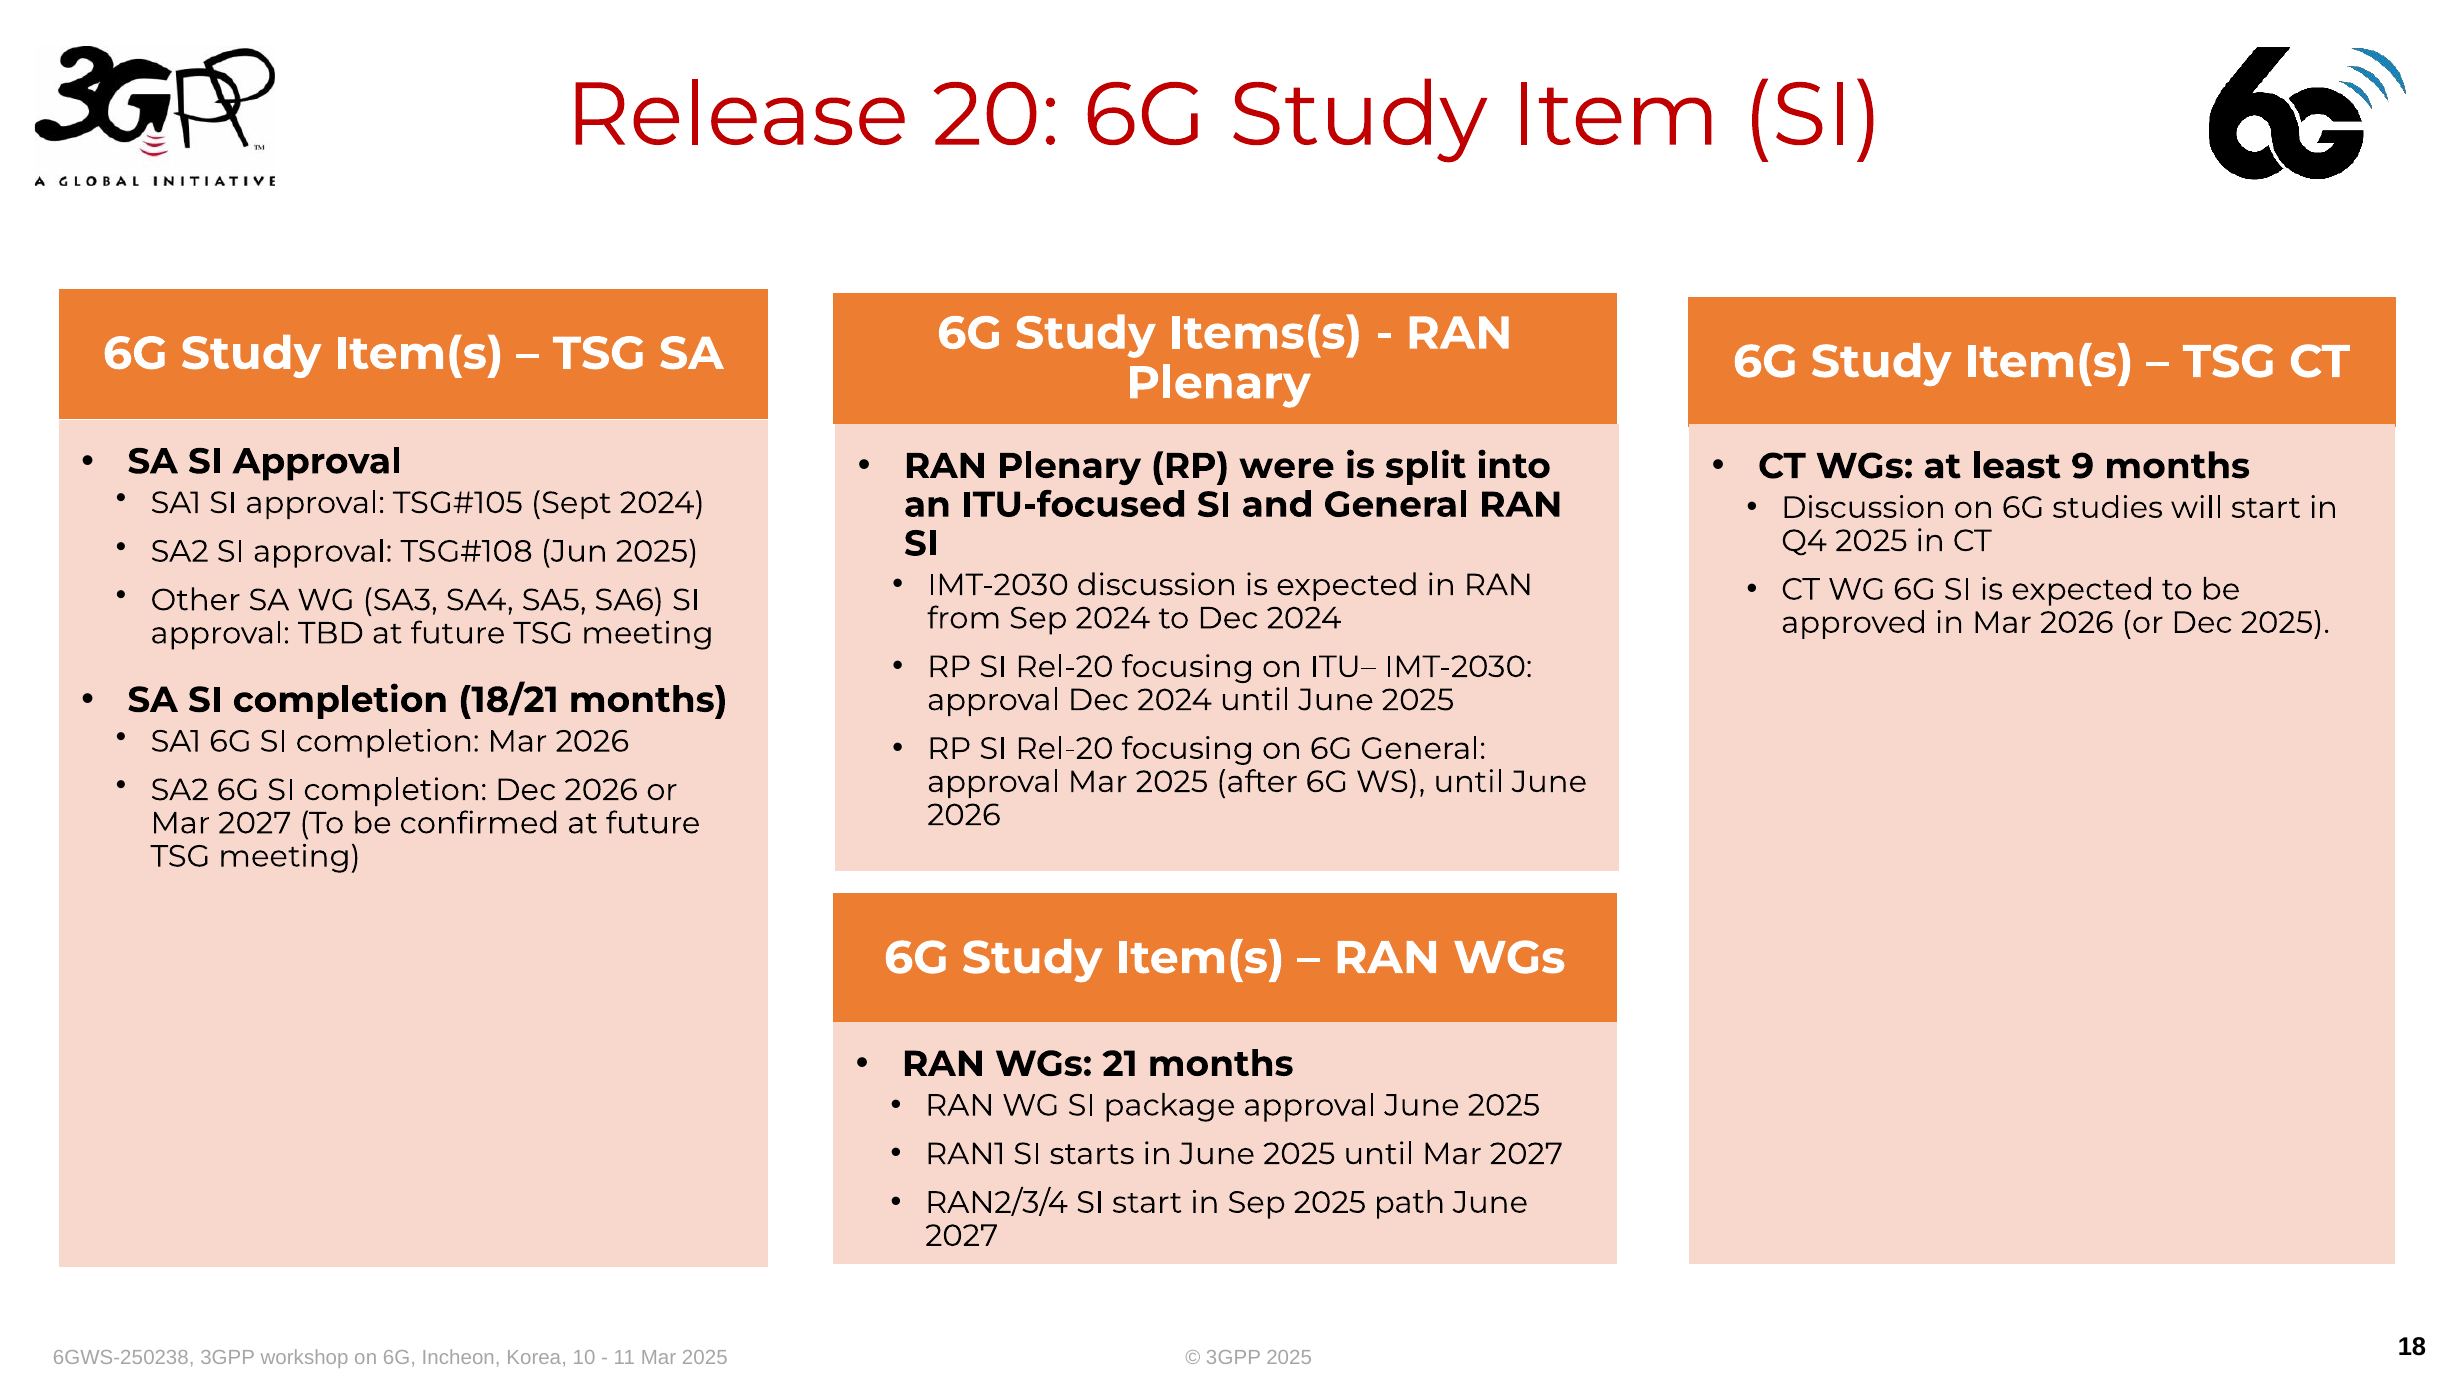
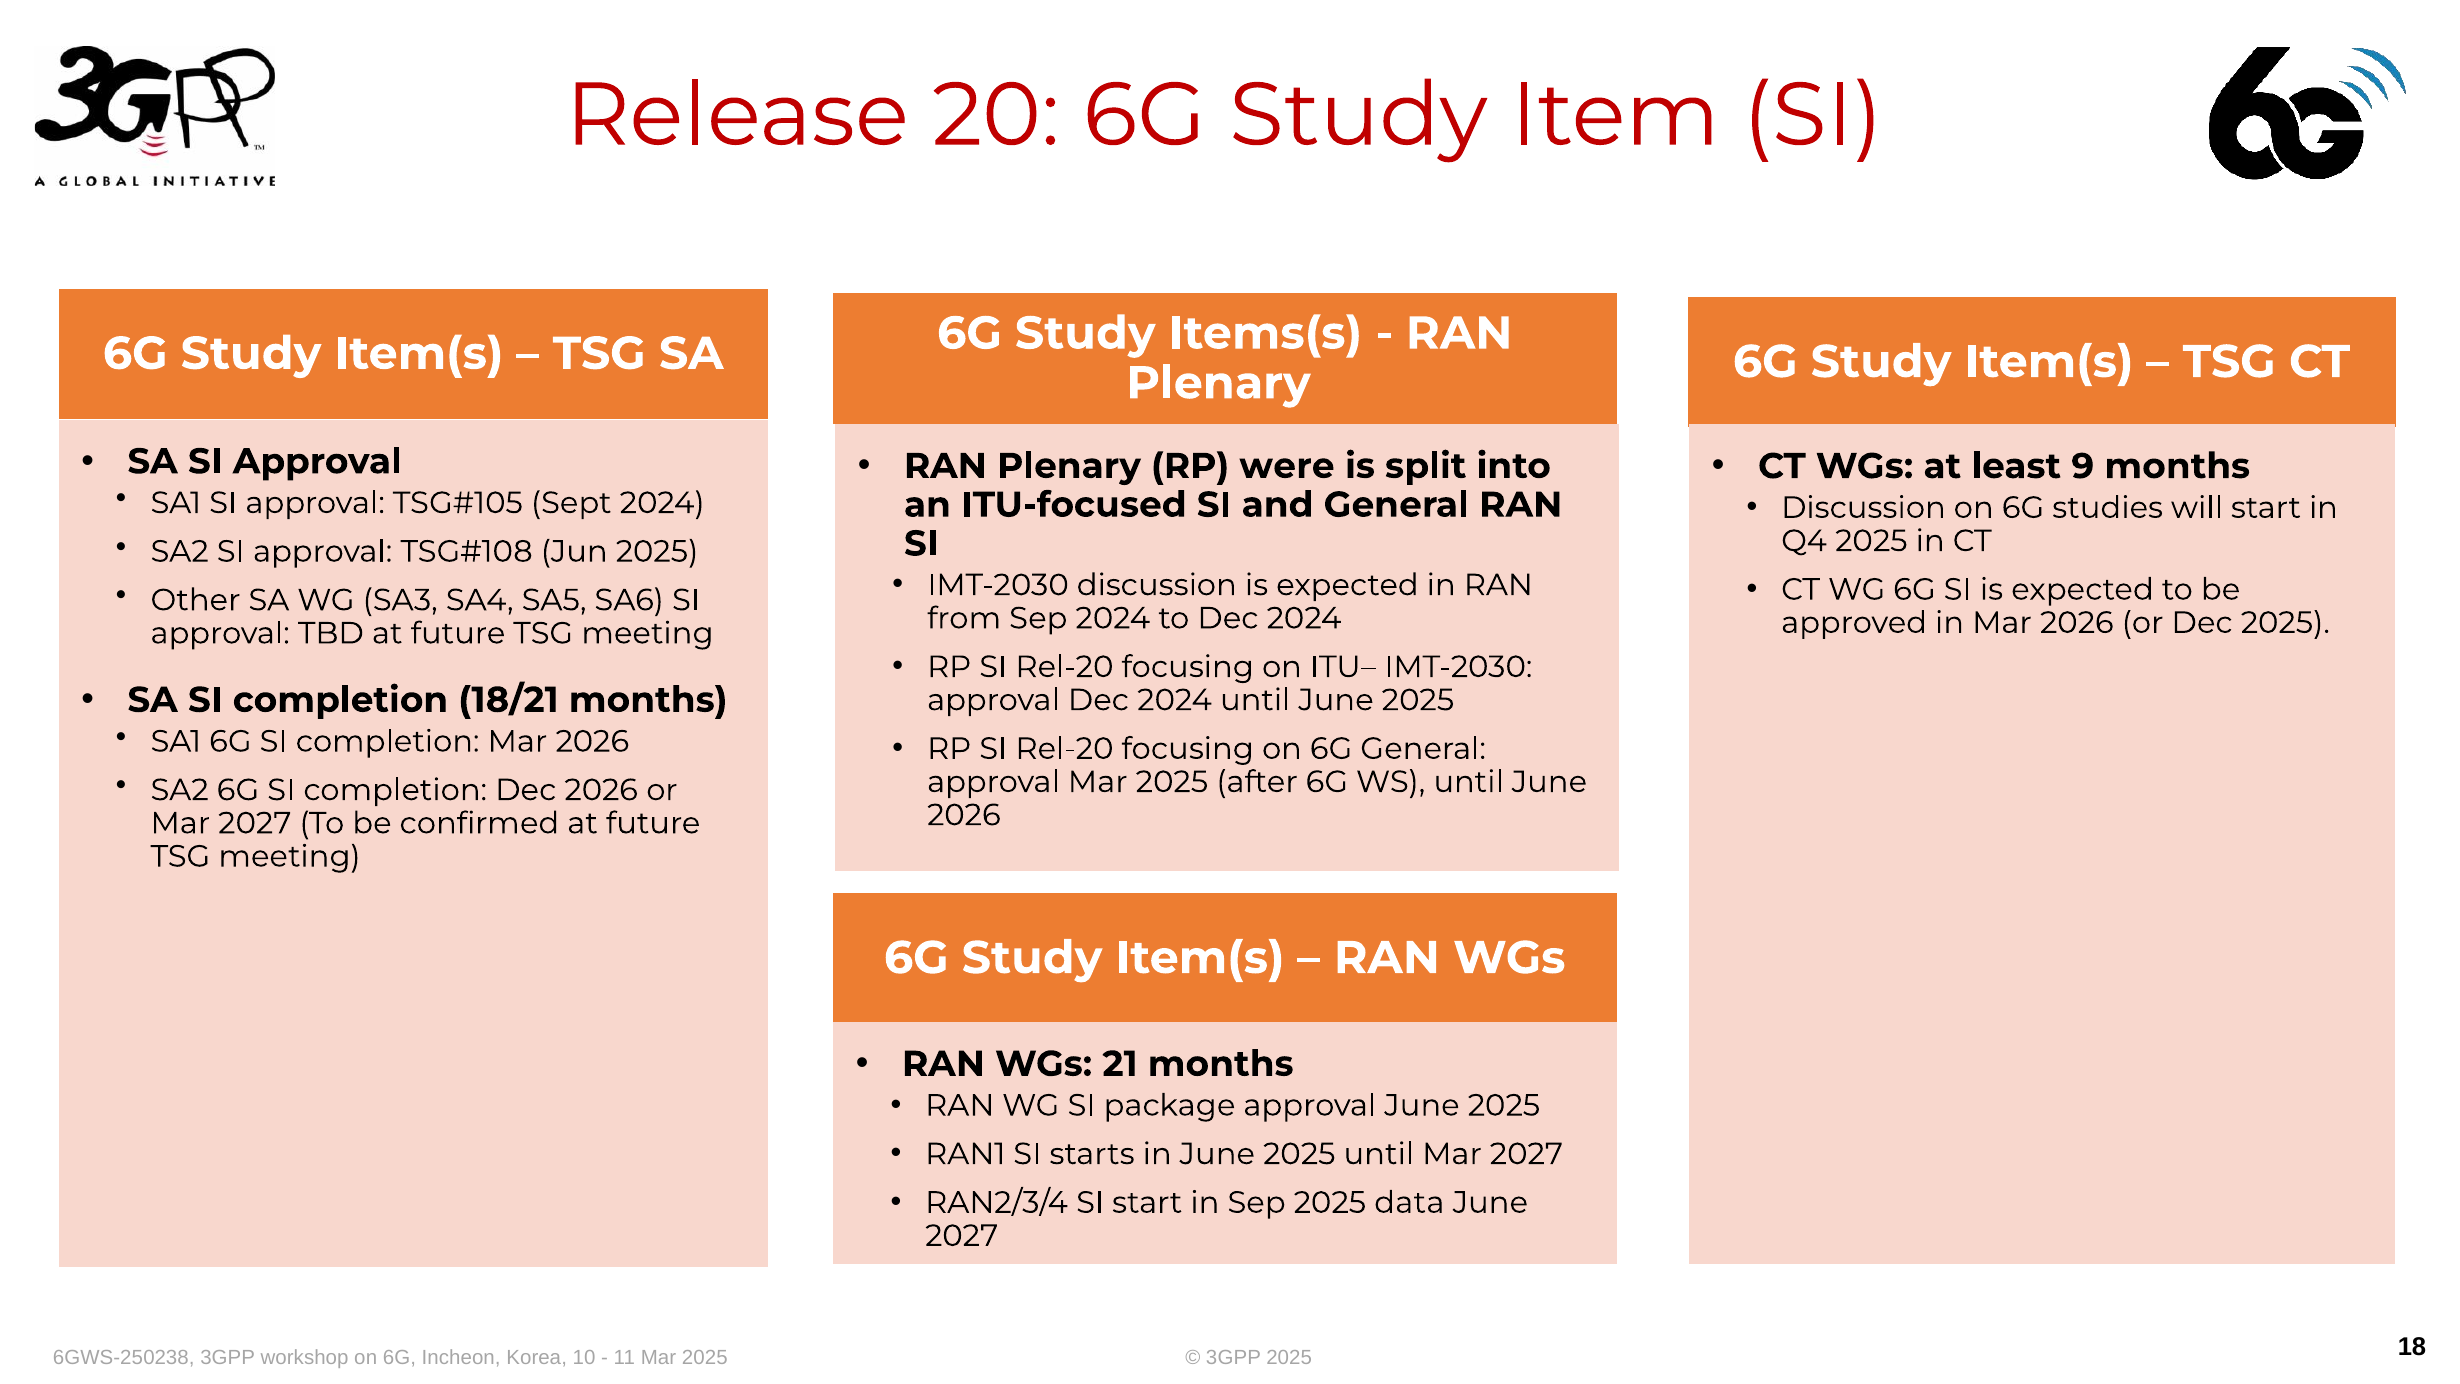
path: path -> data
